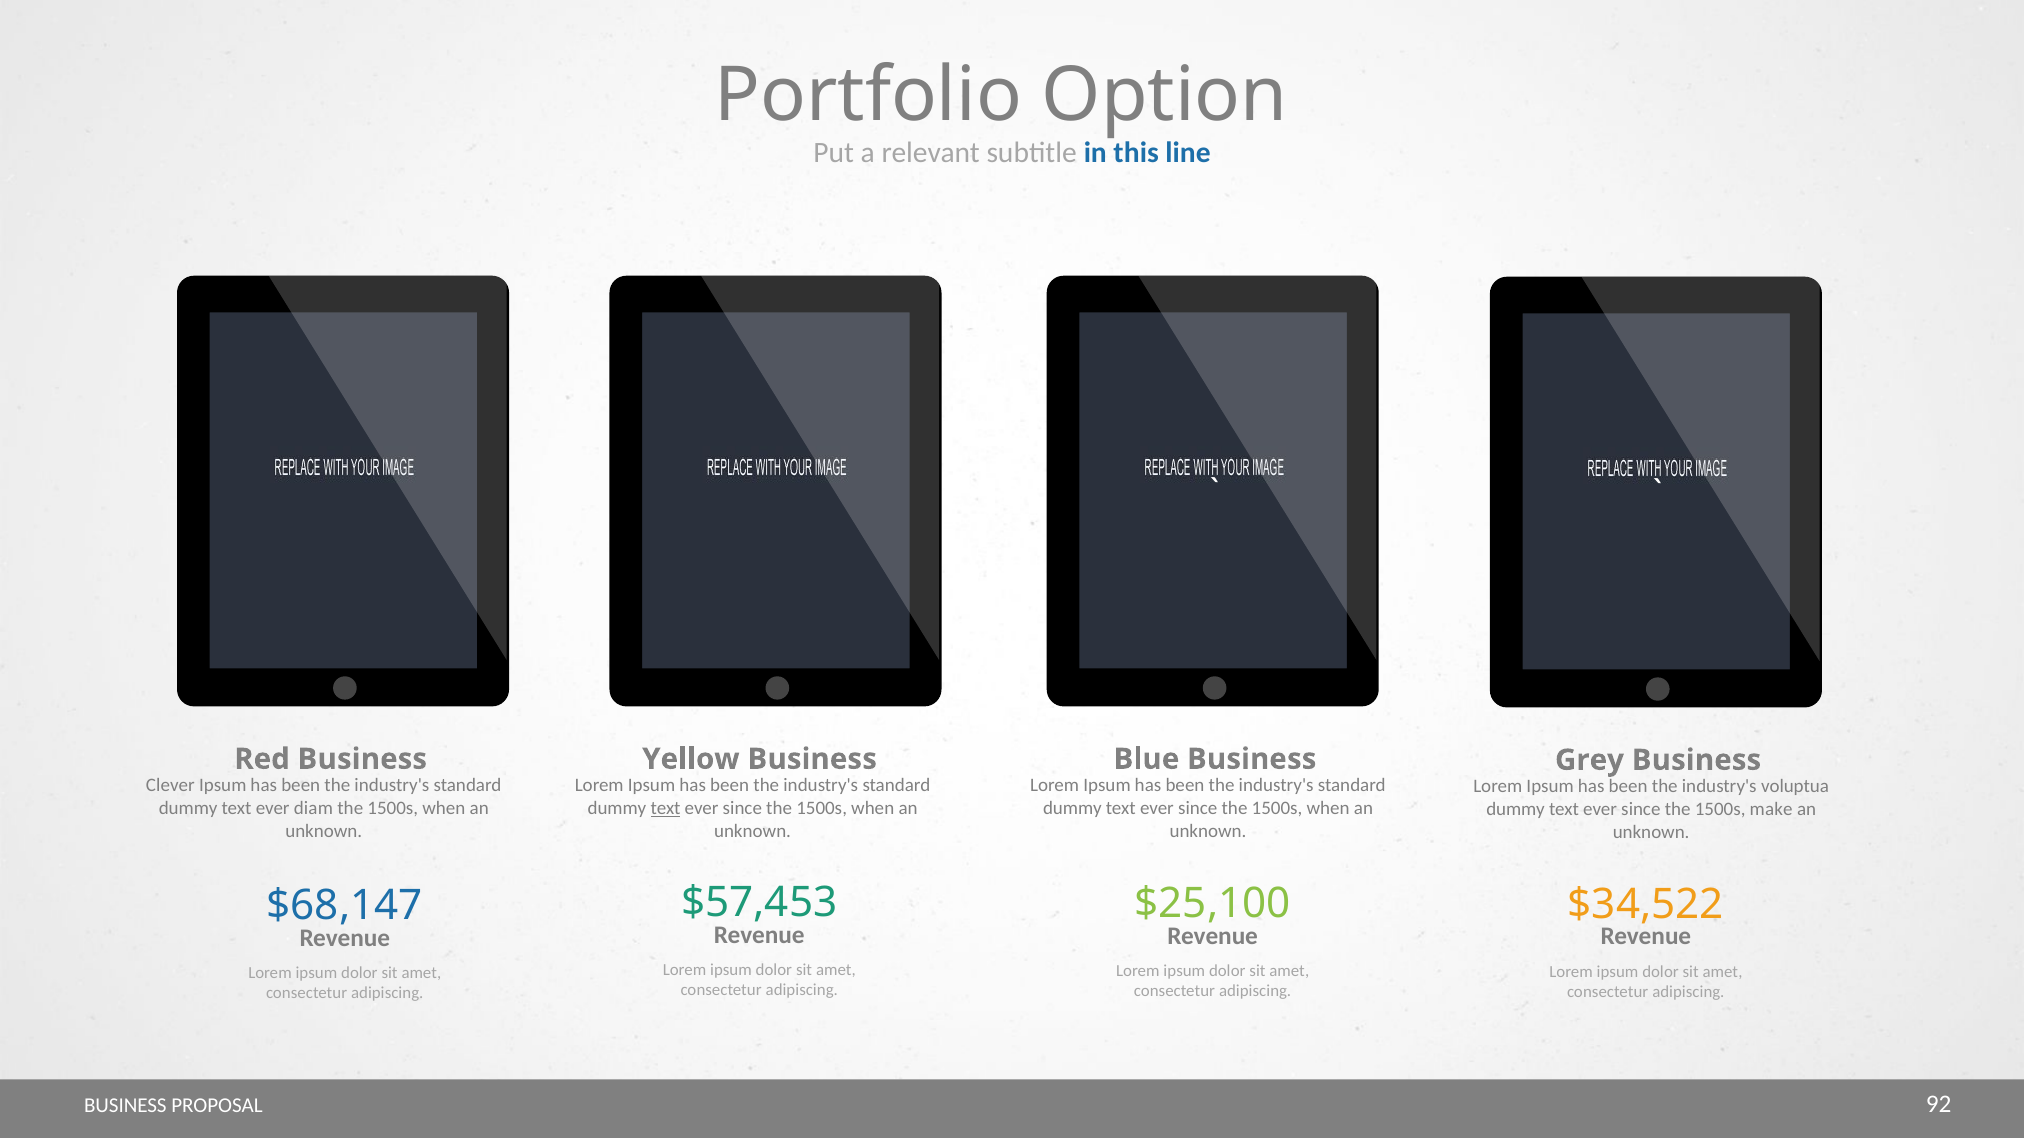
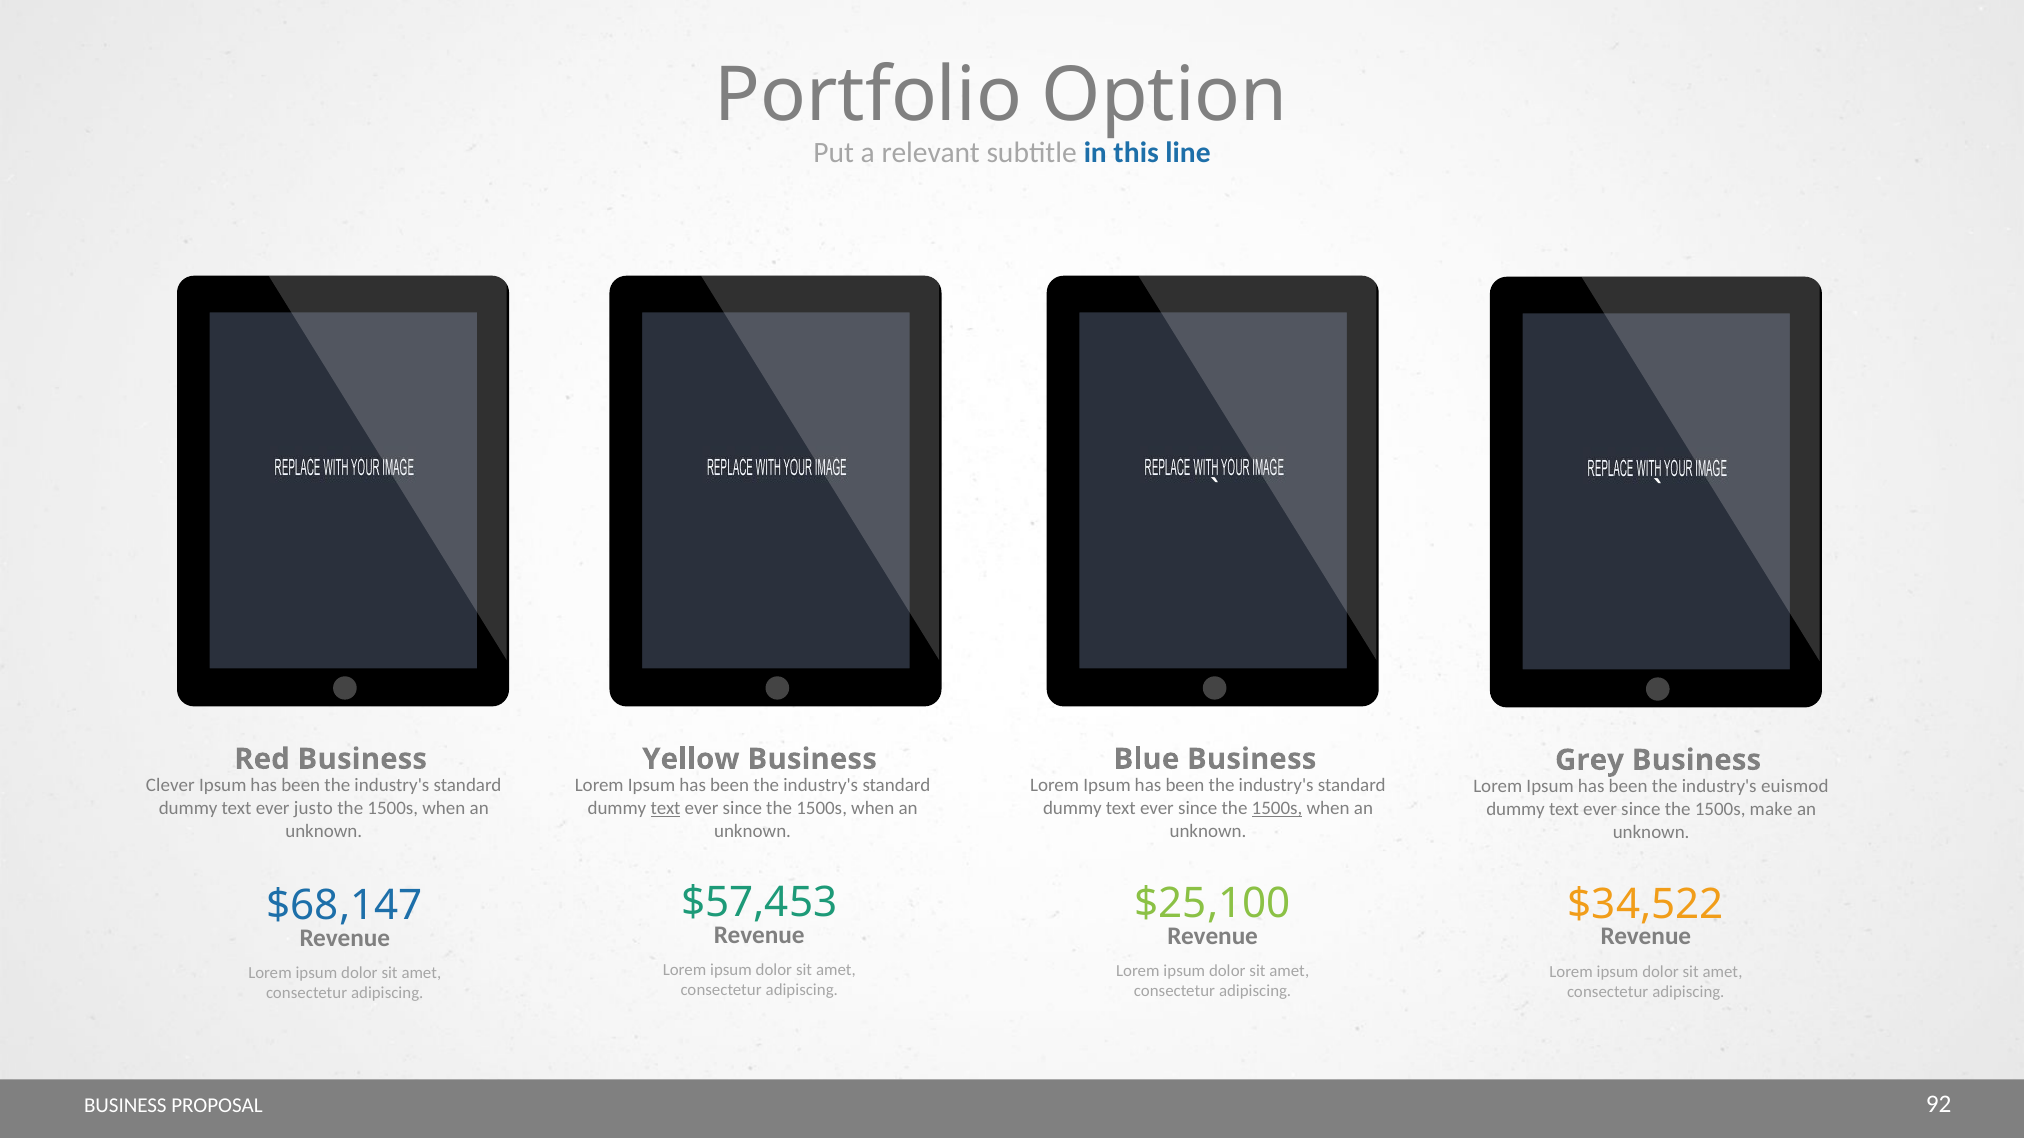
voluptua: voluptua -> euismod
diam: diam -> justo
1500s at (1277, 809) underline: none -> present
